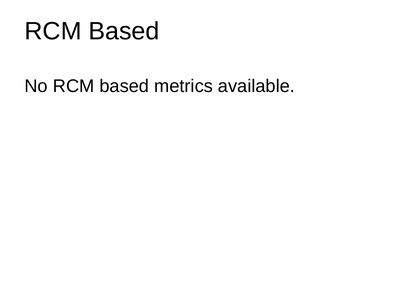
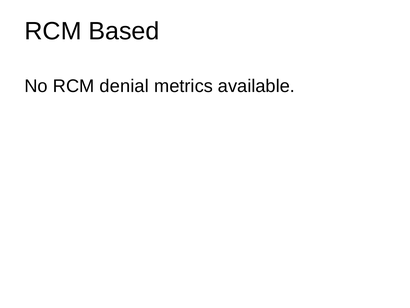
No RCM based: based -> denial
